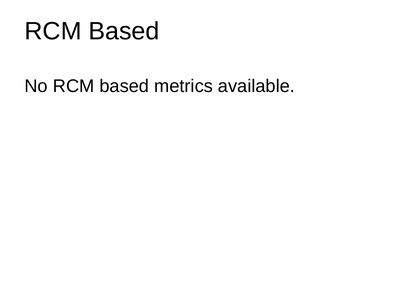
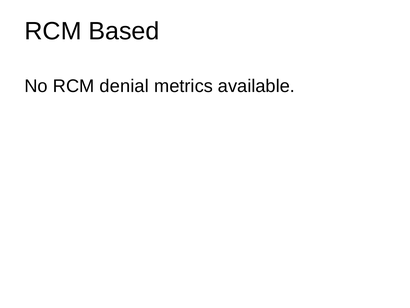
No RCM based: based -> denial
